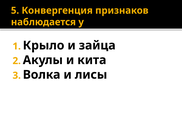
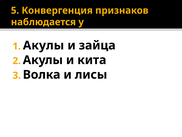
Крыло at (44, 45): Крыло -> Акулы
